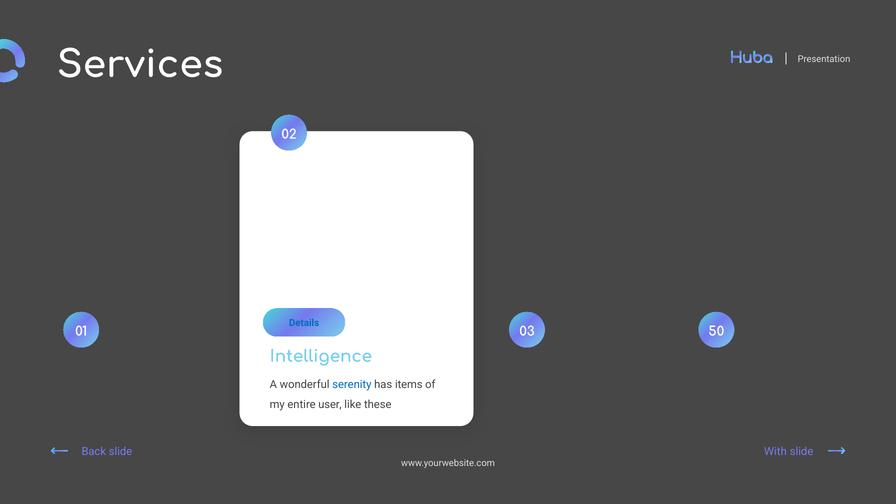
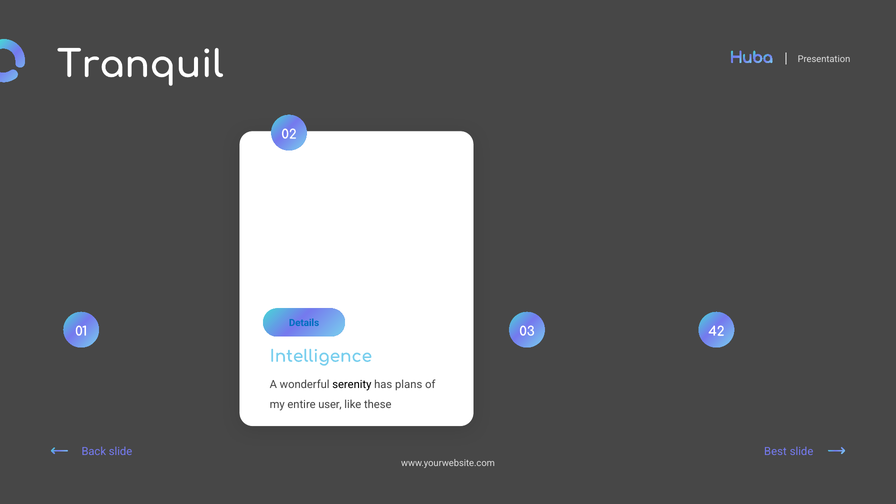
Services: Services -> Tranquil
50: 50 -> 42
serenity colour: blue -> black
items: items -> plans
With: With -> Best
